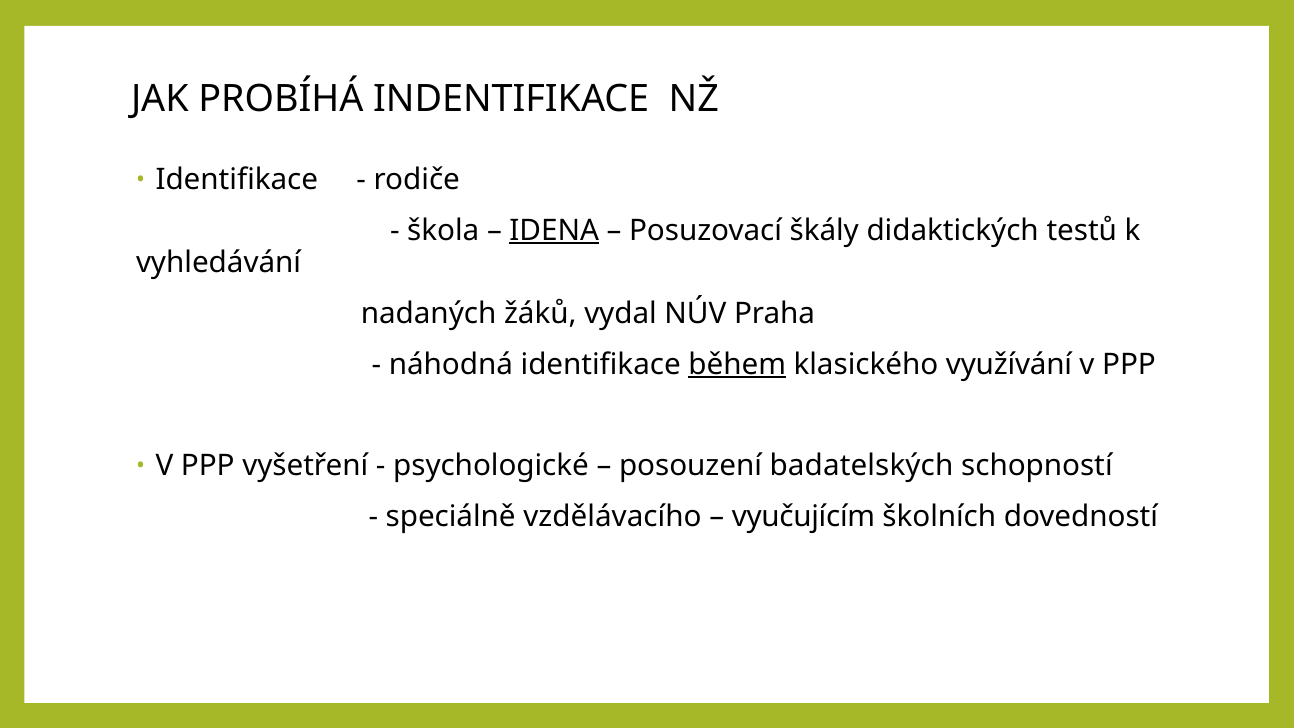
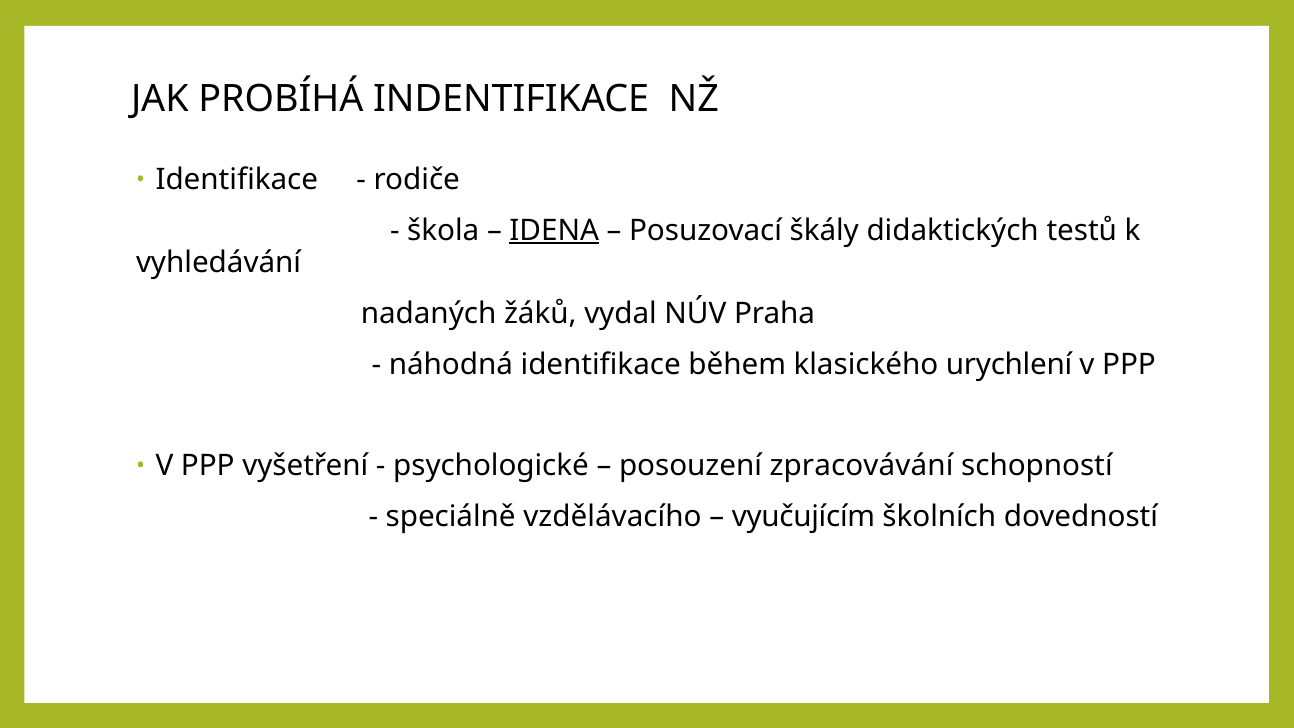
během underline: present -> none
využívání: využívání -> urychlení
badatelských: badatelských -> zpracovávání
